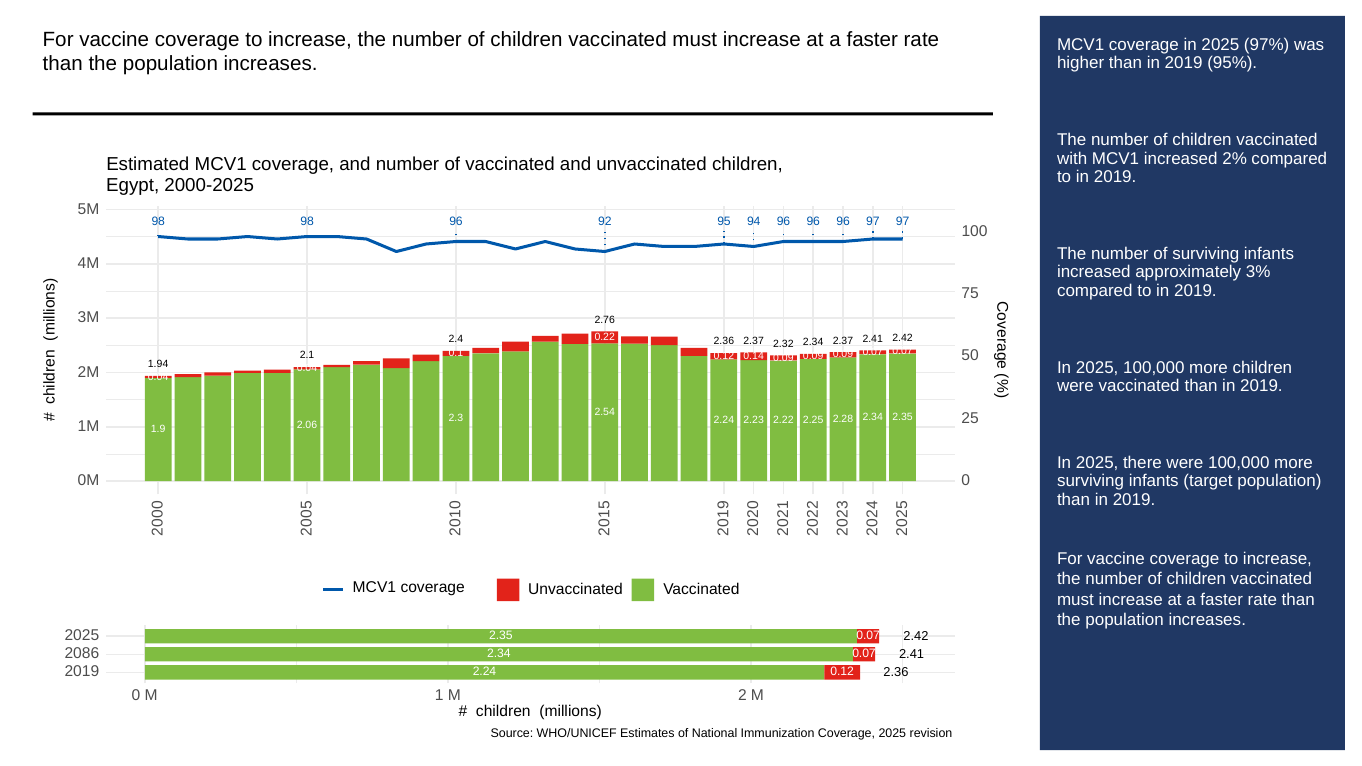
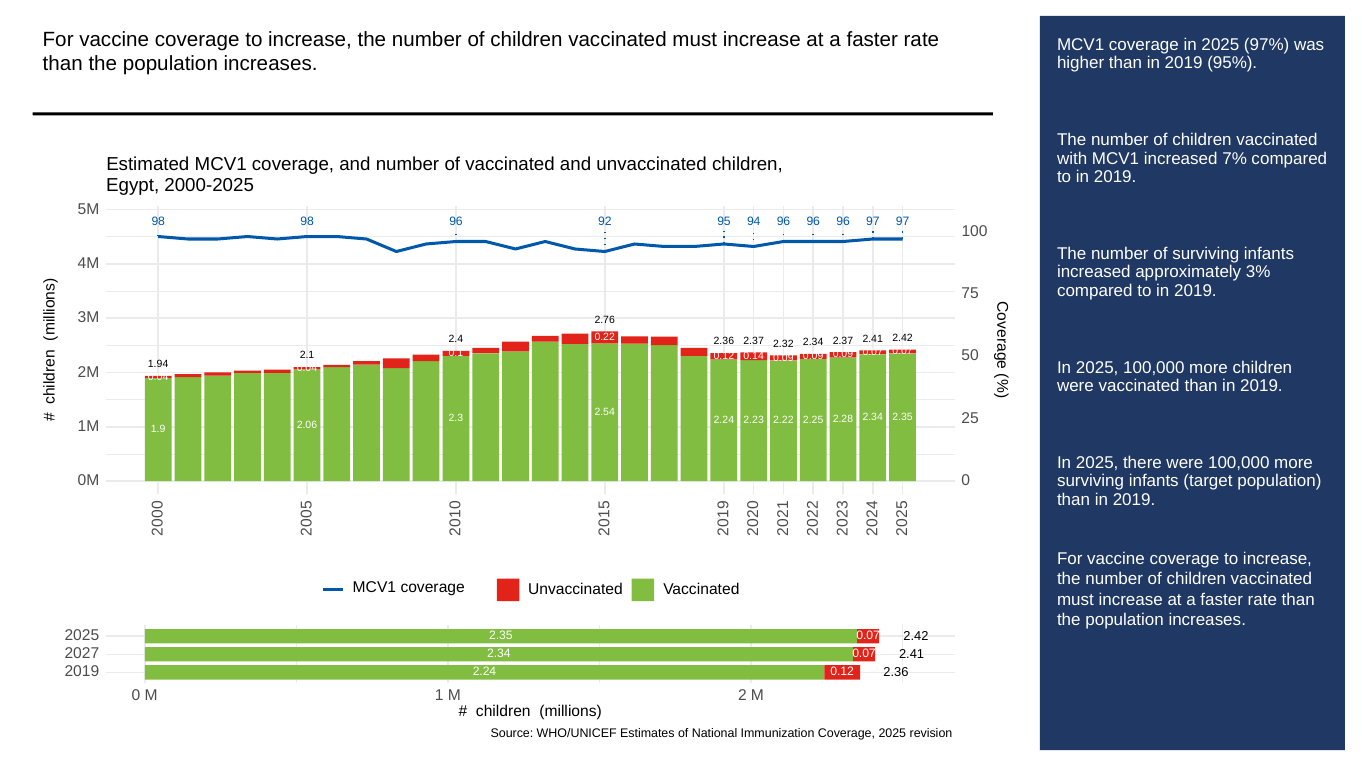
2%: 2% -> 7%
2086: 2086 -> 2027
